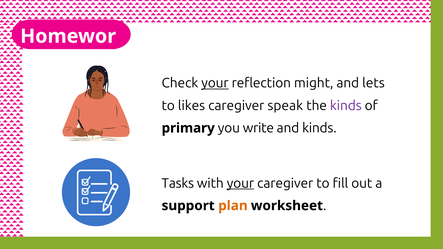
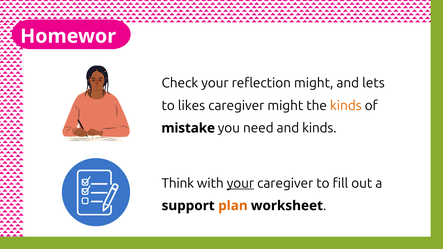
your at (215, 83) underline: present -> none
caregiver speak: speak -> might
kinds at (346, 106) colour: purple -> orange
primary: primary -> mistake
write: write -> need
Tasks: Tasks -> Think
